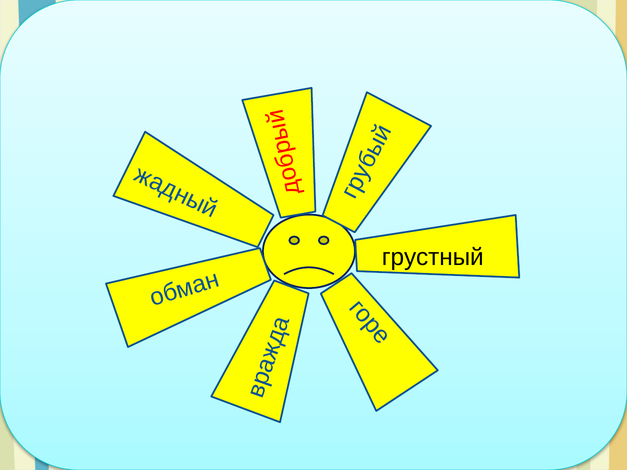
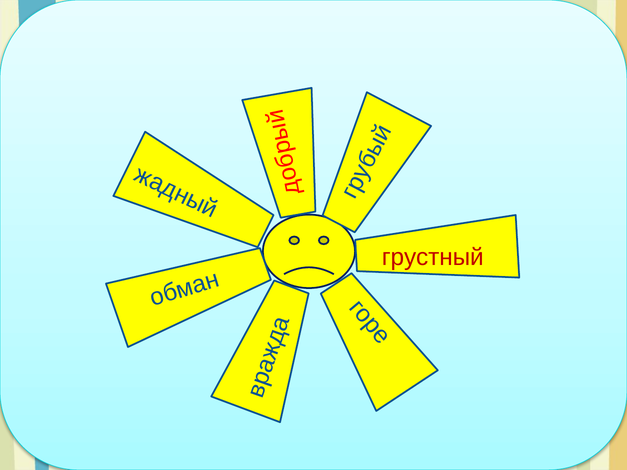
грустный colour: black -> red
